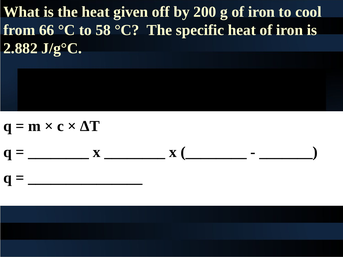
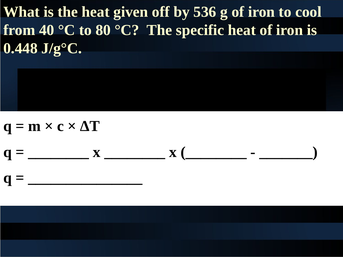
200: 200 -> 536
66: 66 -> 40
58: 58 -> 80
2.882: 2.882 -> 0.448
